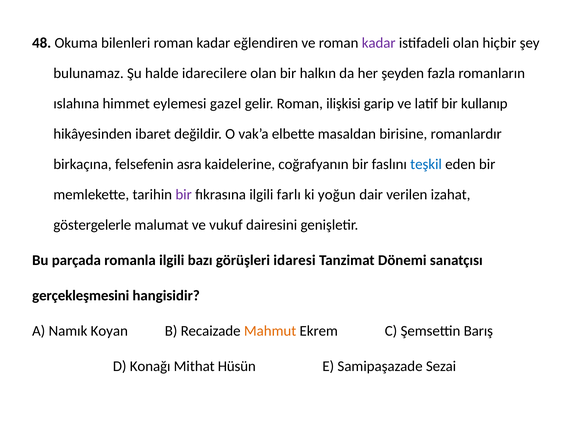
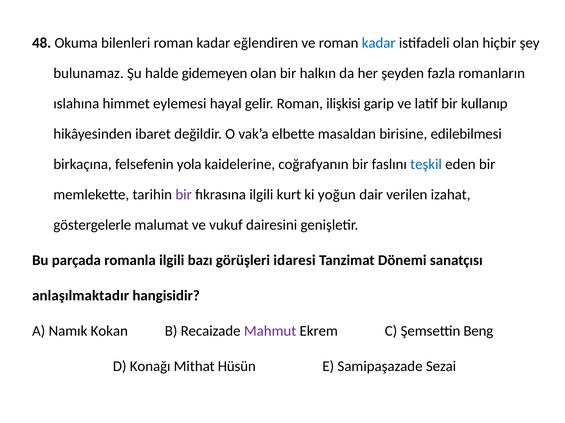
kadar at (379, 43) colour: purple -> blue
idarecilere: idarecilere -> gidemeyen
gazel: gazel -> hayal
romanlardır: romanlardır -> edilebilmesi
asra: asra -> yola
farlı: farlı -> kurt
gerçekleşmesini: gerçekleşmesini -> anlaşılmaktadır
Koyan: Koyan -> Kokan
Mahmut colour: orange -> purple
Barış: Barış -> Beng
